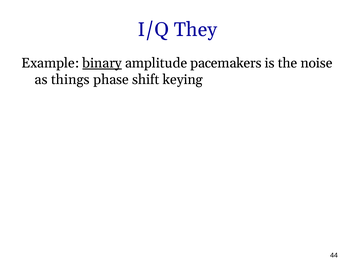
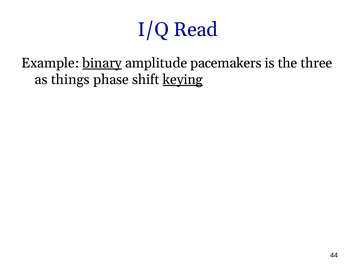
They: They -> Read
noise: noise -> three
keying underline: none -> present
